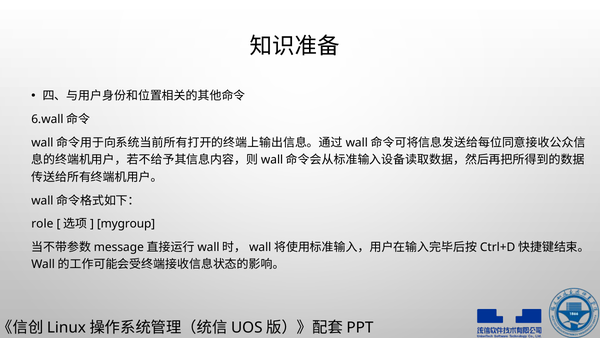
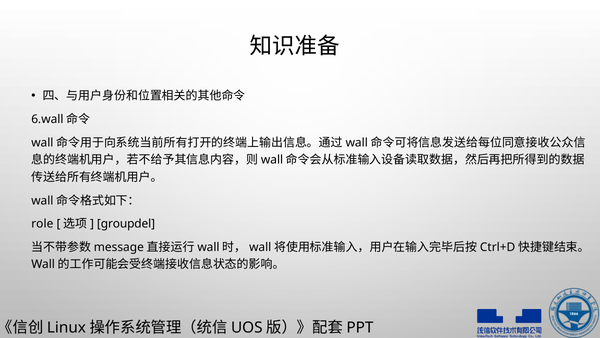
mygroup: mygroup -> groupdel
